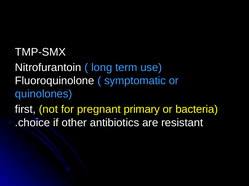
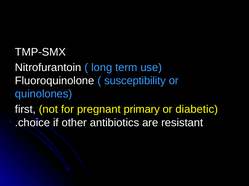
symptomatic: symptomatic -> susceptibility
bacteria: bacteria -> diabetic
